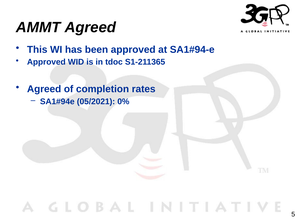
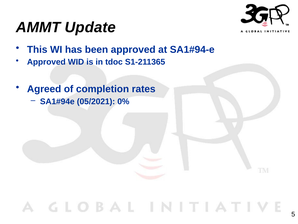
AMMT Agreed: Agreed -> Update
